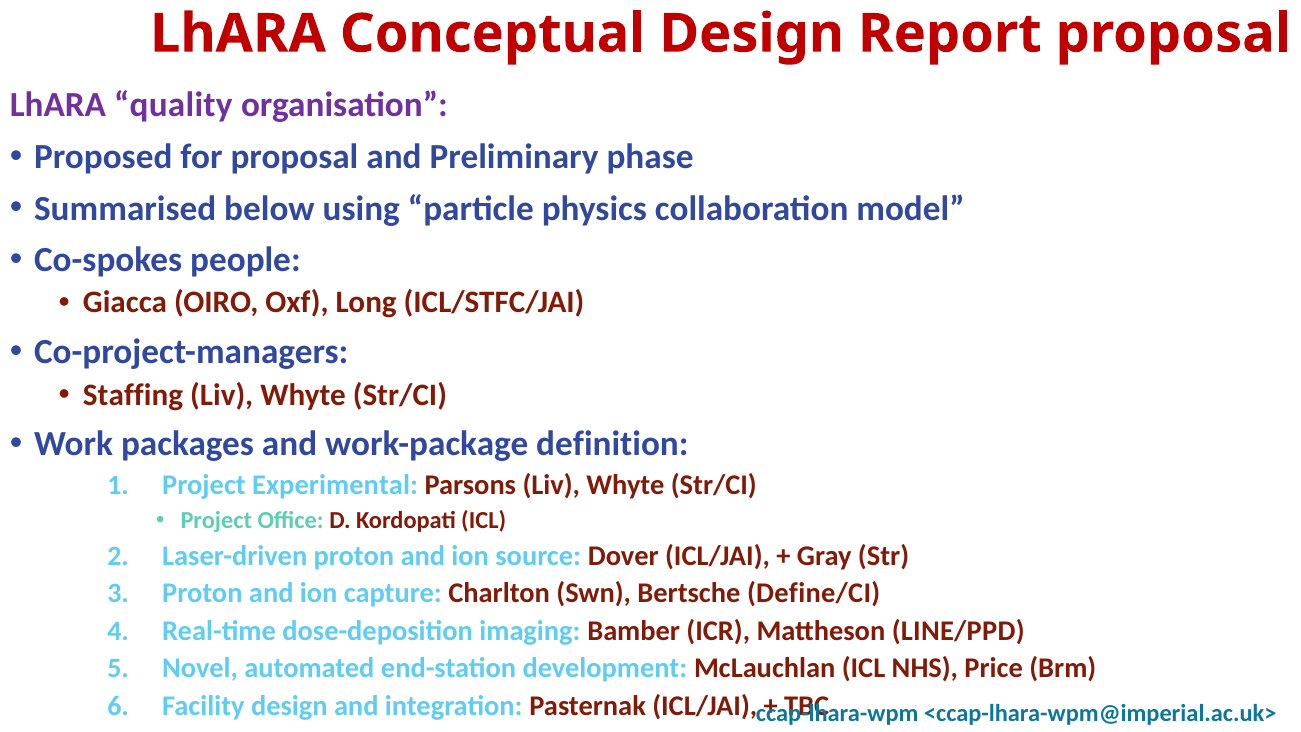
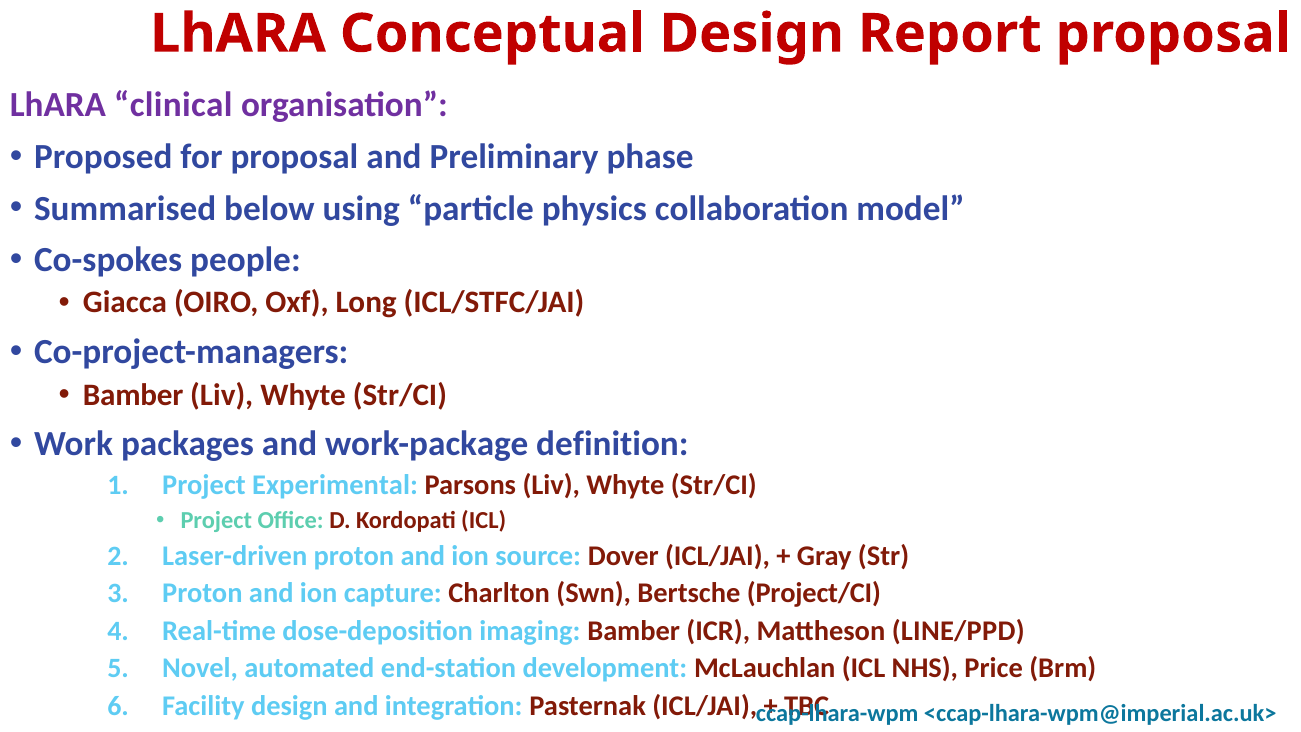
quality: quality -> clinical
Staffing at (133, 395): Staffing -> Bamber
Define/CI: Define/CI -> Project/CI
